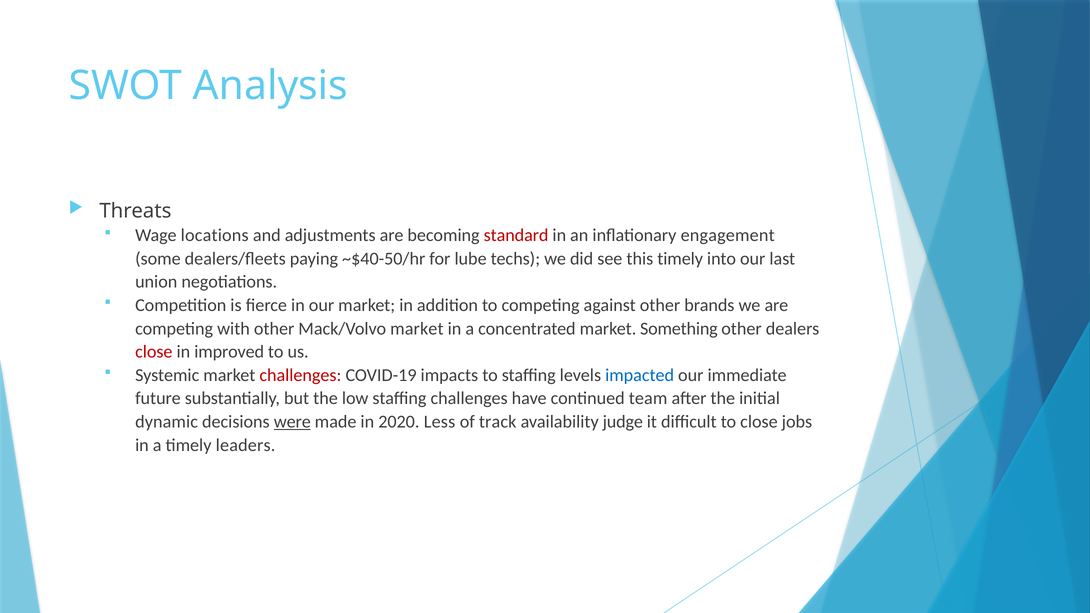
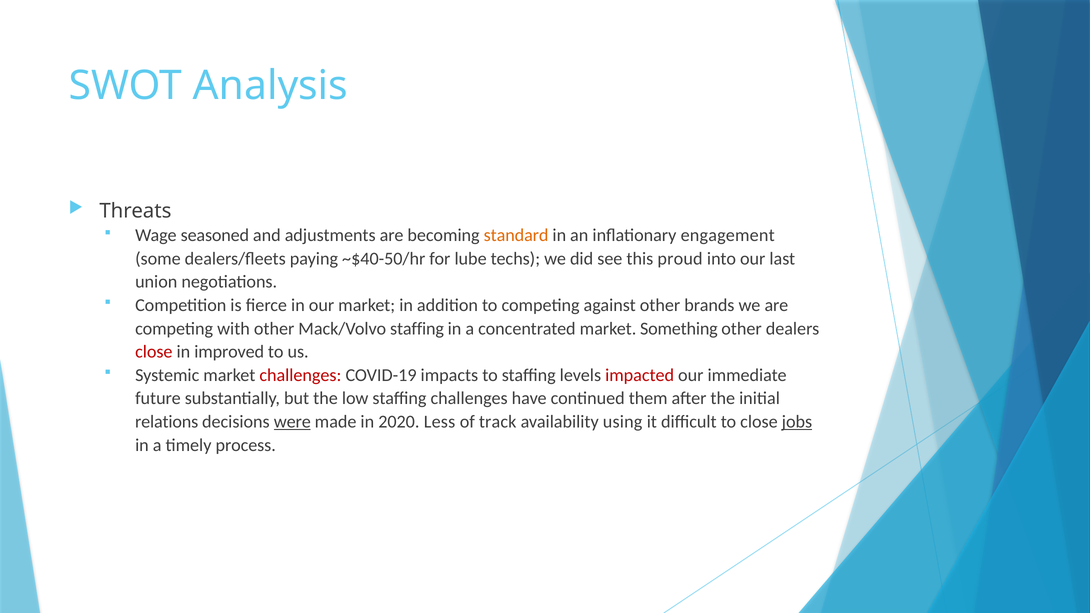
locations: locations -> seasoned
standard colour: red -> orange
this timely: timely -> proud
Mack/Volvo market: market -> staffing
impacted colour: blue -> red
team: team -> them
dynamic: dynamic -> relations
judge: judge -> using
jobs underline: none -> present
leaders: leaders -> process
